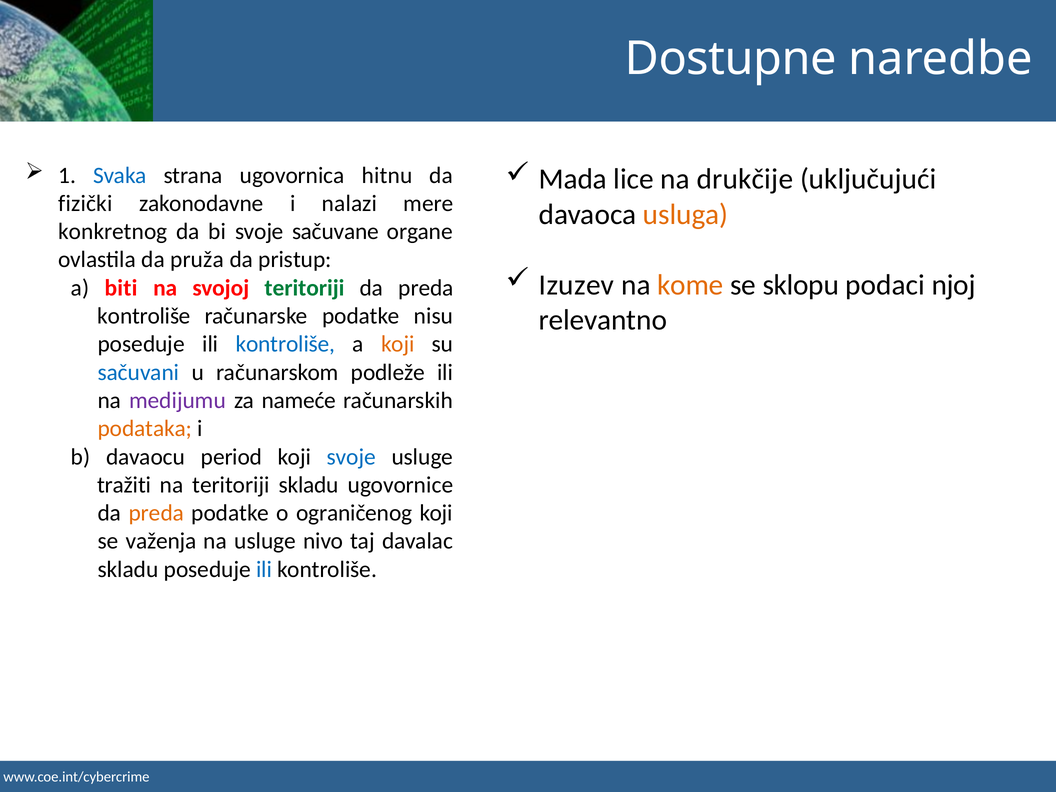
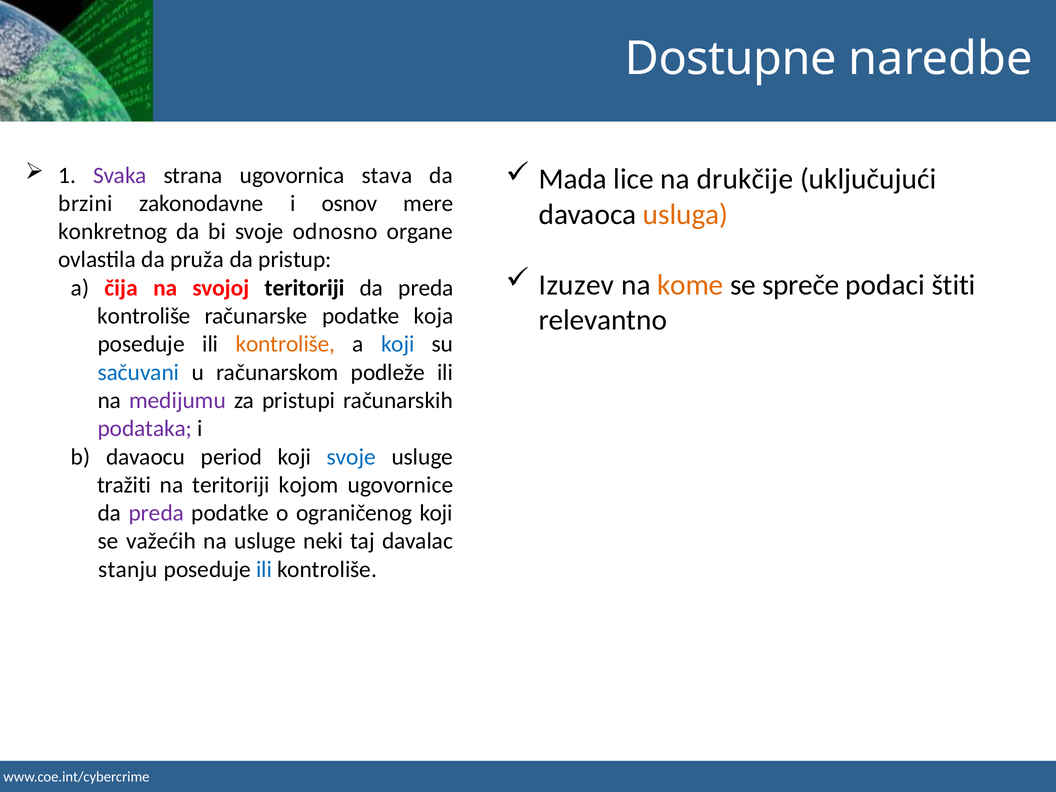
Svaka colour: blue -> purple
hitnu: hitnu -> stava
fizički: fizički -> brzini
nalazi: nalazi -> osnov
sačuvane: sačuvane -> odnosno
sklopu: sklopu -> spreče
njoj: njoj -> štiti
biti: biti -> čija
teritoriji at (304, 288) colour: green -> black
nisu: nisu -> koja
kontroliše at (285, 344) colour: blue -> orange
koji at (398, 344) colour: orange -> blue
nameće: nameće -> pristupi
podataka colour: orange -> purple
teritoriji skladu: skladu -> kojom
preda at (156, 513) colour: orange -> purple
važenja: važenja -> važećih
nivo: nivo -> neki
skladu at (128, 569): skladu -> stanju
